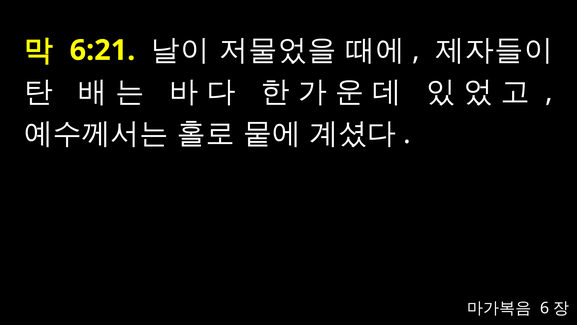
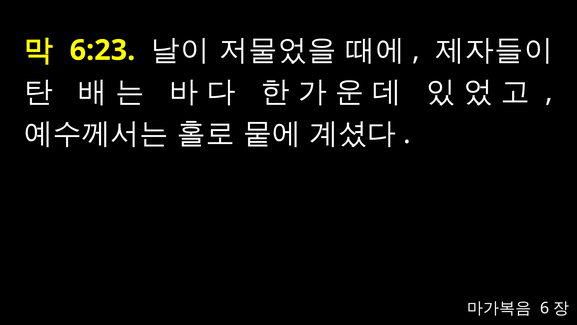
6:21: 6:21 -> 6:23
